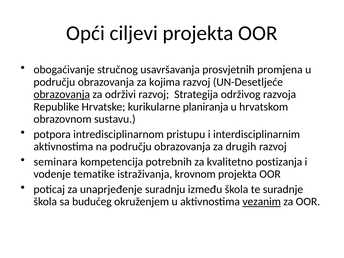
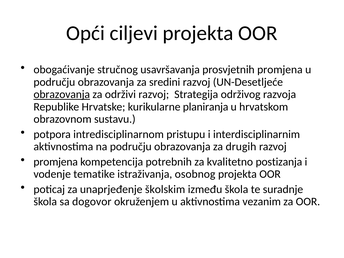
kojima: kojima -> sredini
seminara at (56, 162): seminara -> promjena
krovnom: krovnom -> osobnog
suradnju: suradnju -> školskim
budućeg: budućeg -> dogovor
vezanim underline: present -> none
